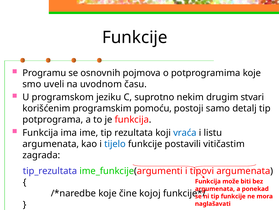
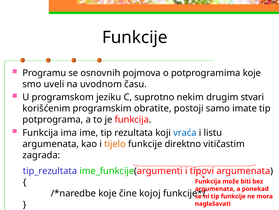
pomoću: pomoću -> obratite
detalj: detalj -> imate
tijelo colour: blue -> orange
postavili: postavili -> direktno
